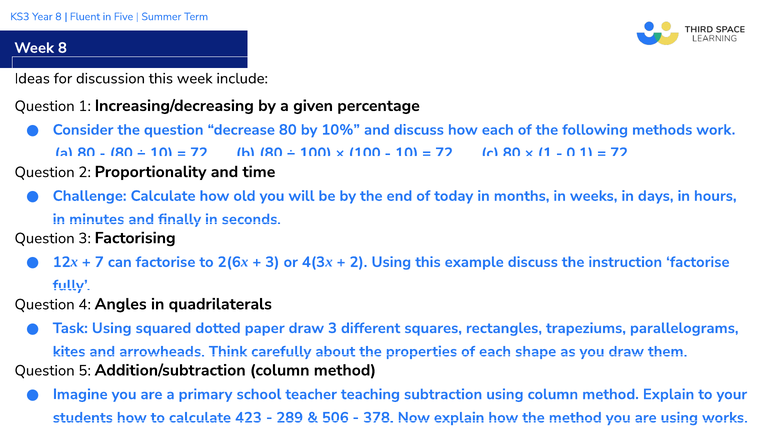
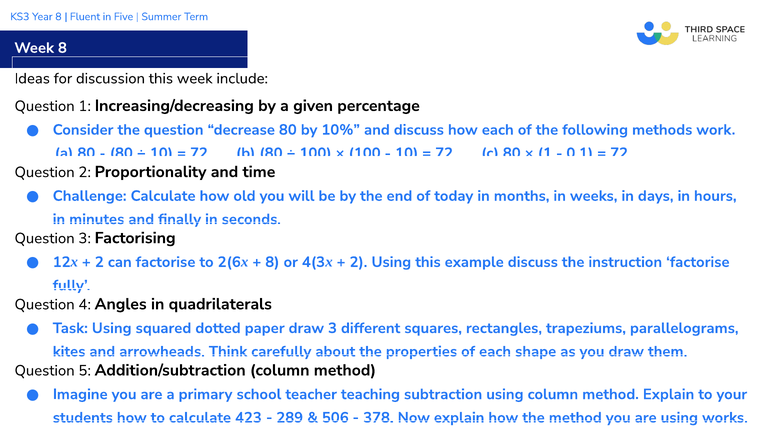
7 at (99, 262): 7 -> 2
3 at (272, 262): 3 -> 8
